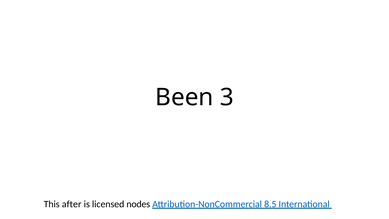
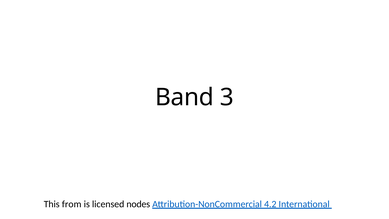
Been: Been -> Band
after: after -> from
8.5: 8.5 -> 4.2
